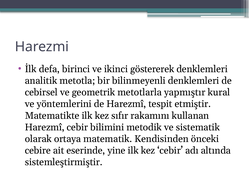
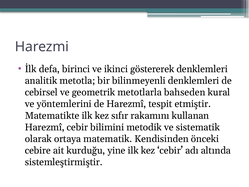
yapmıştır: yapmıştır -> bahseden
eserinde: eserinde -> kurduğu
